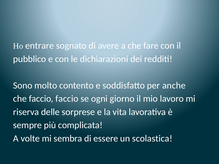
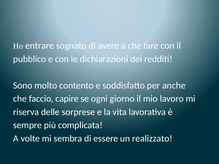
faccio faccio: faccio -> capire
scolastica: scolastica -> realizzato
